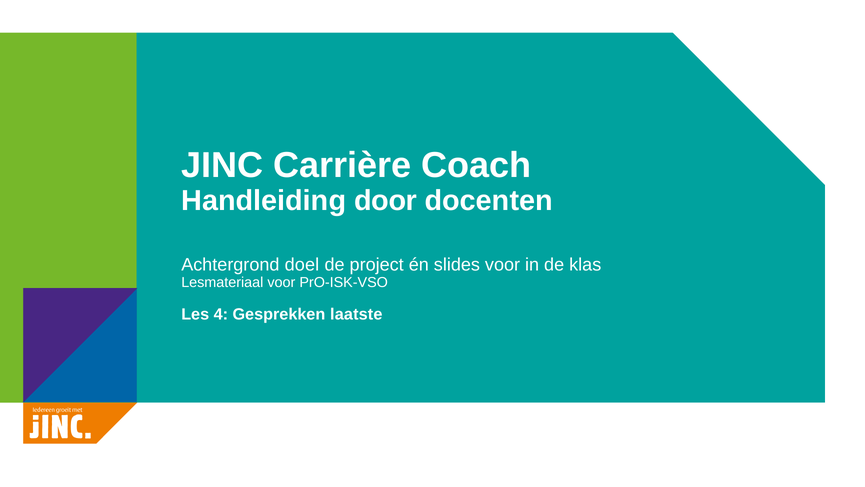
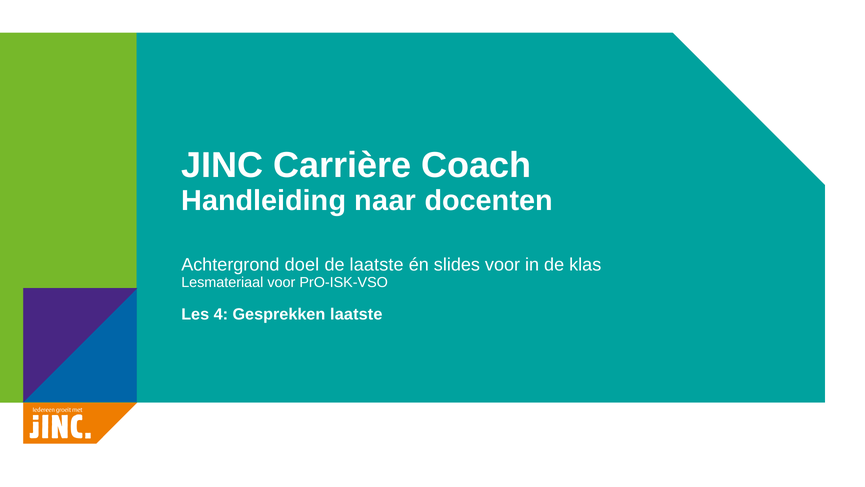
door: door -> naar
de project: project -> laatste
